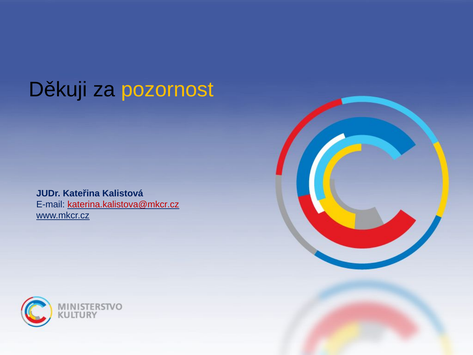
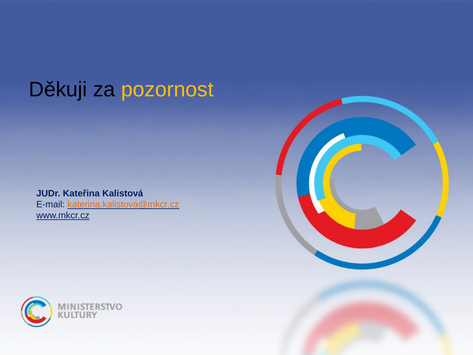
katerina.kalistova@mkcr.cz colour: red -> orange
